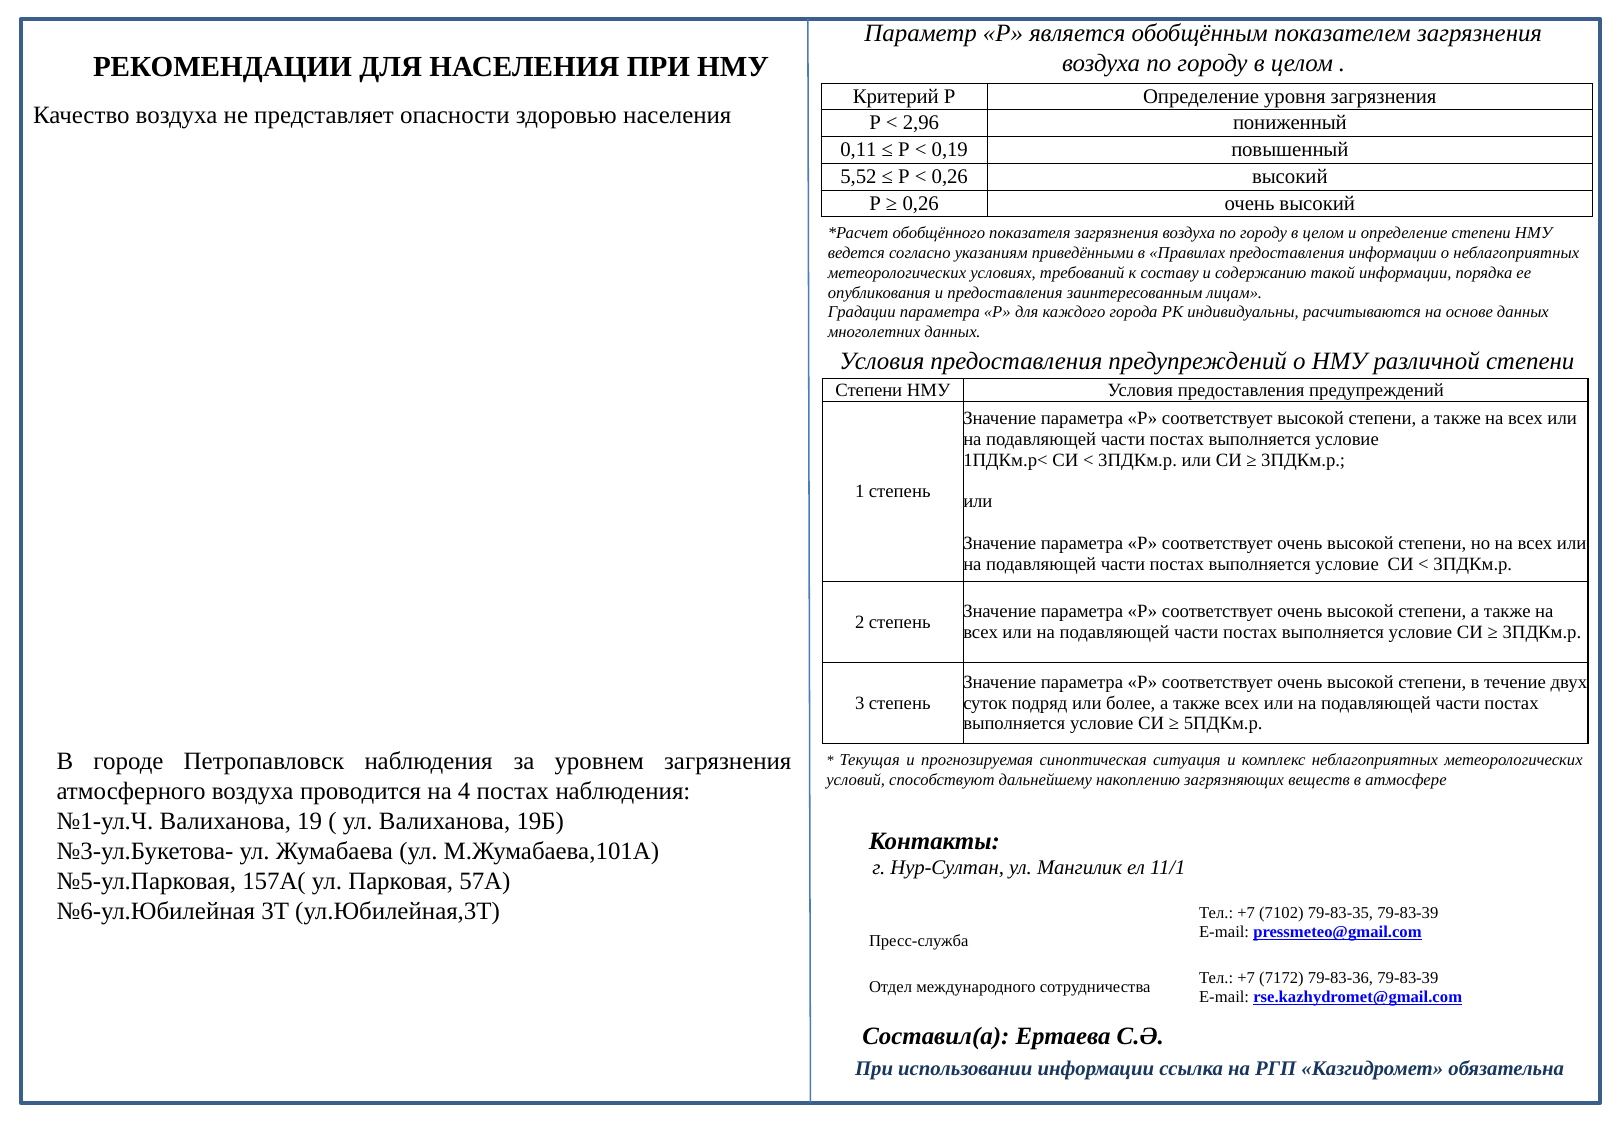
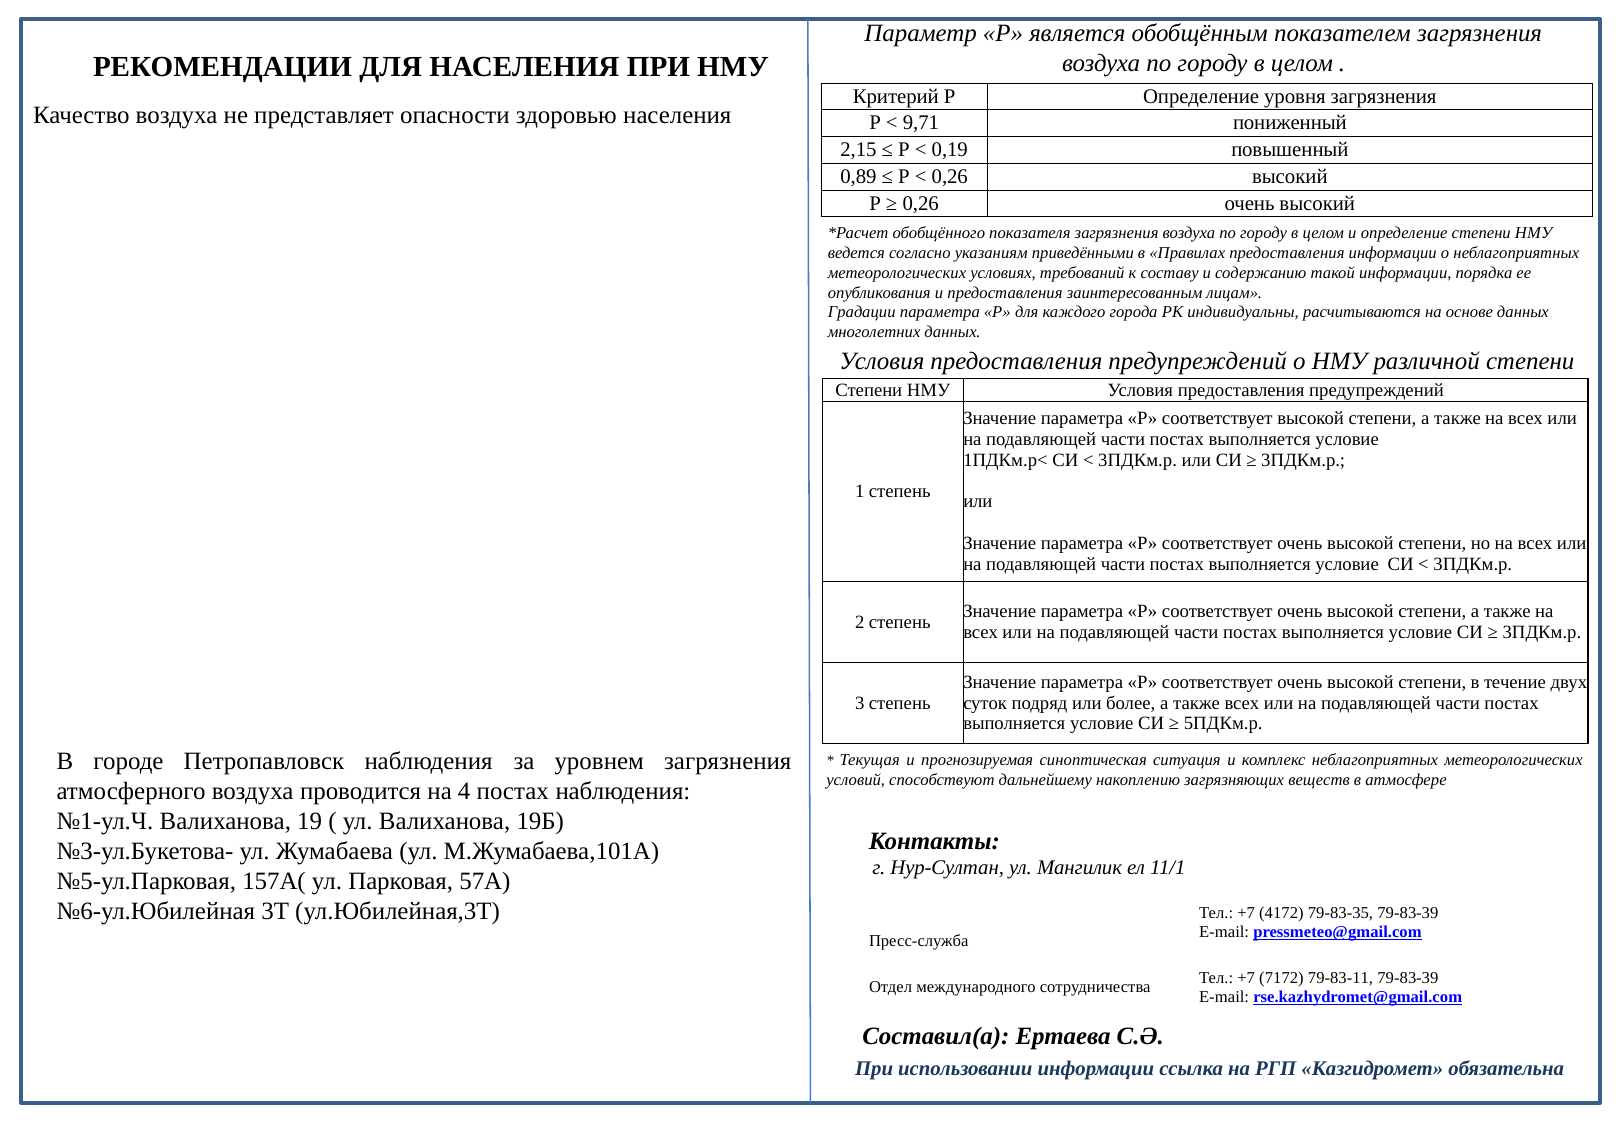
2,96: 2,96 -> 9,71
0,11: 0,11 -> 2,15
5,52: 5,52 -> 0,89
7102: 7102 -> 4172
79-83-36: 79-83-36 -> 79-83-11
